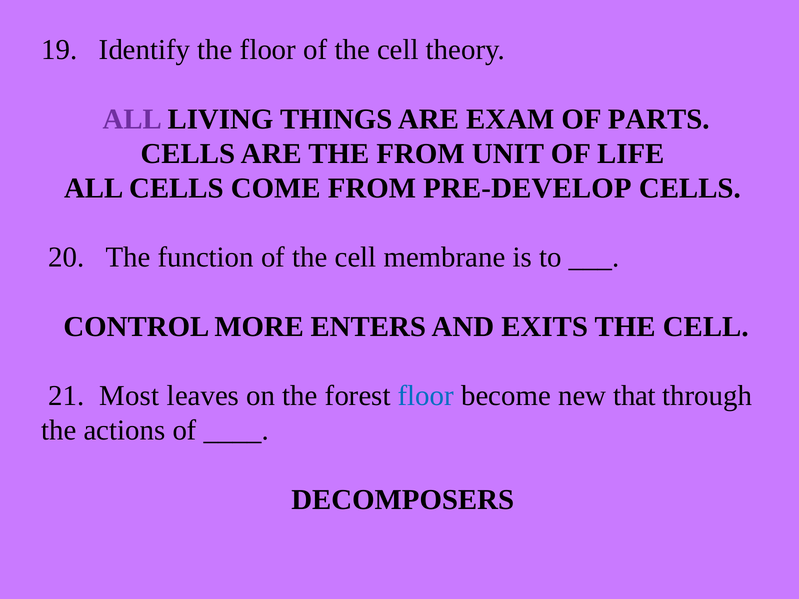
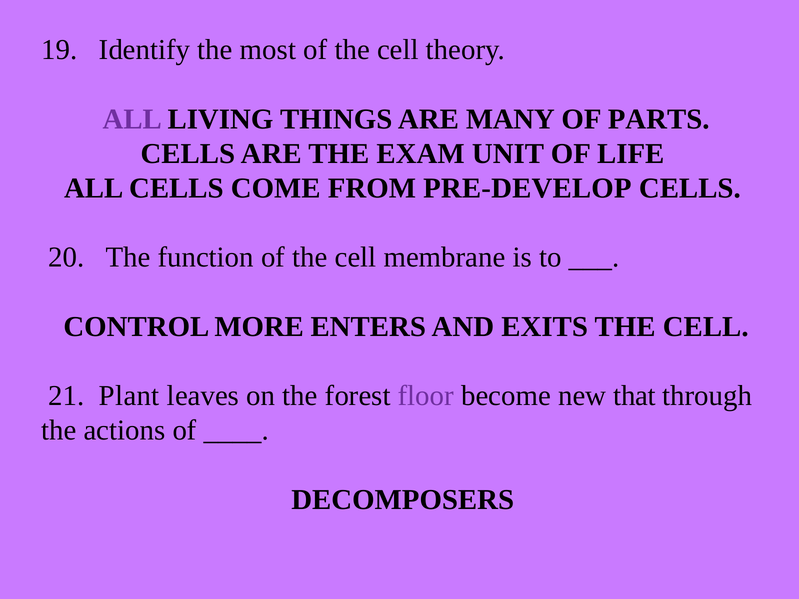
the floor: floor -> most
EXAM: EXAM -> MANY
THE FROM: FROM -> EXAM
Most: Most -> Plant
floor at (426, 396) colour: blue -> purple
